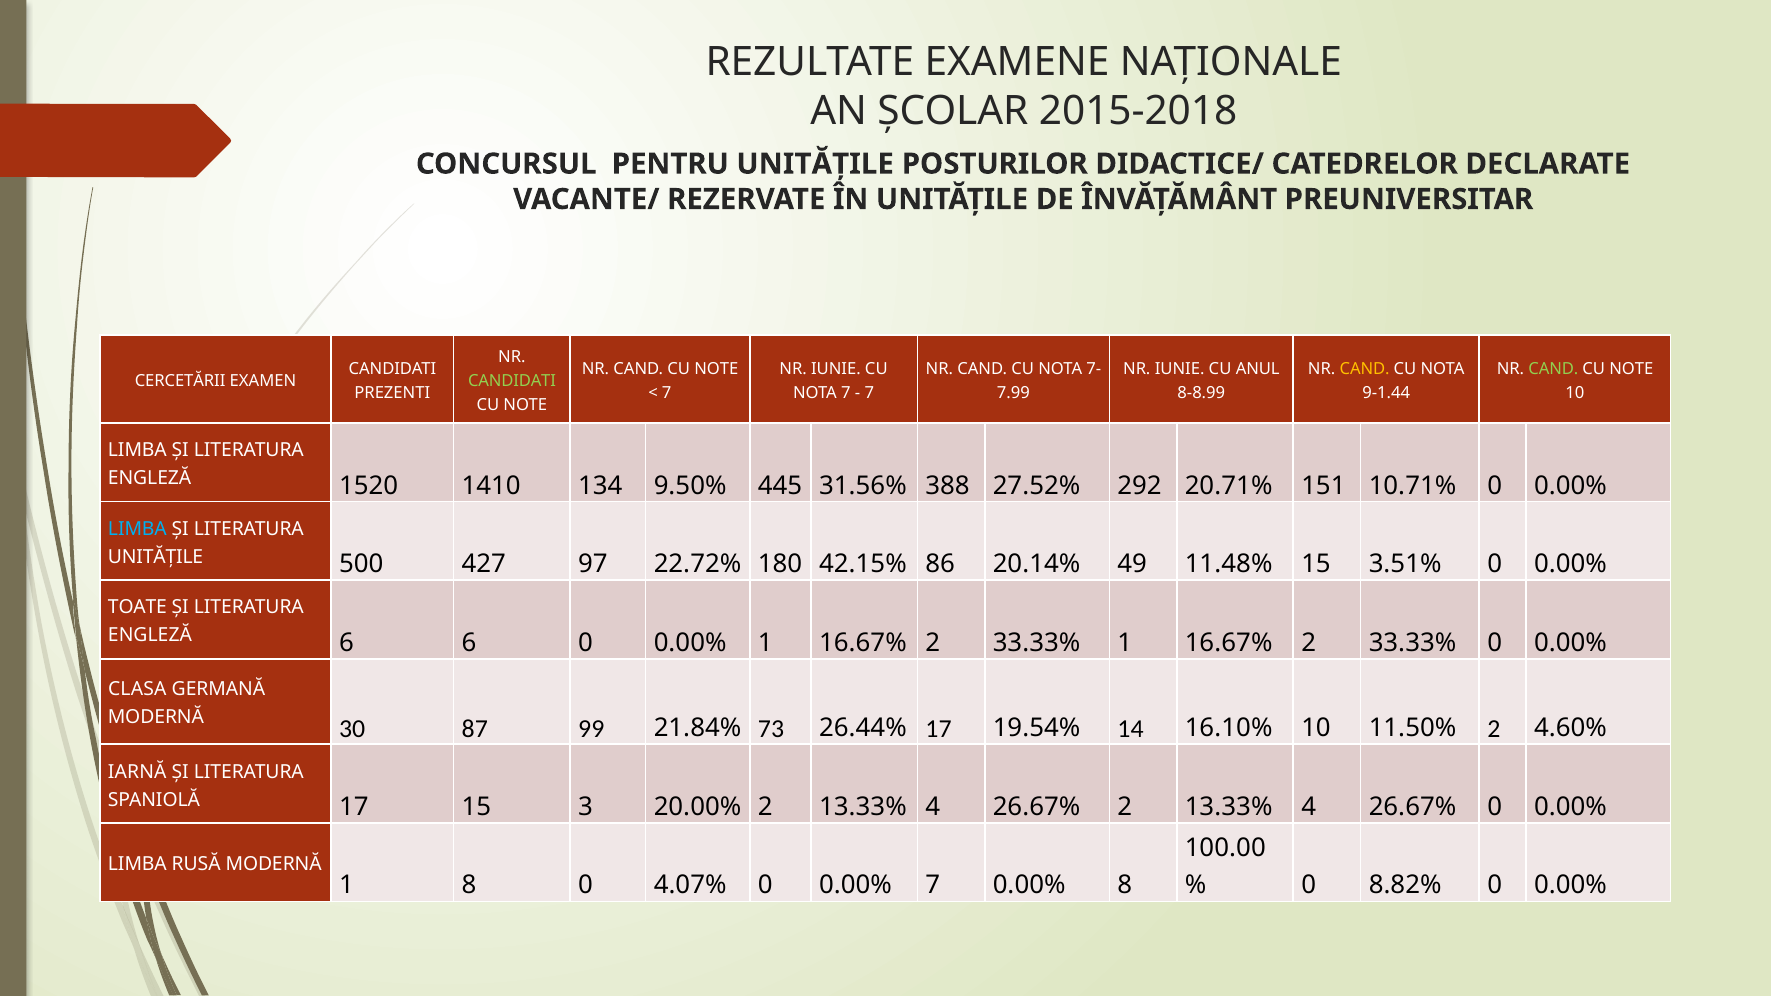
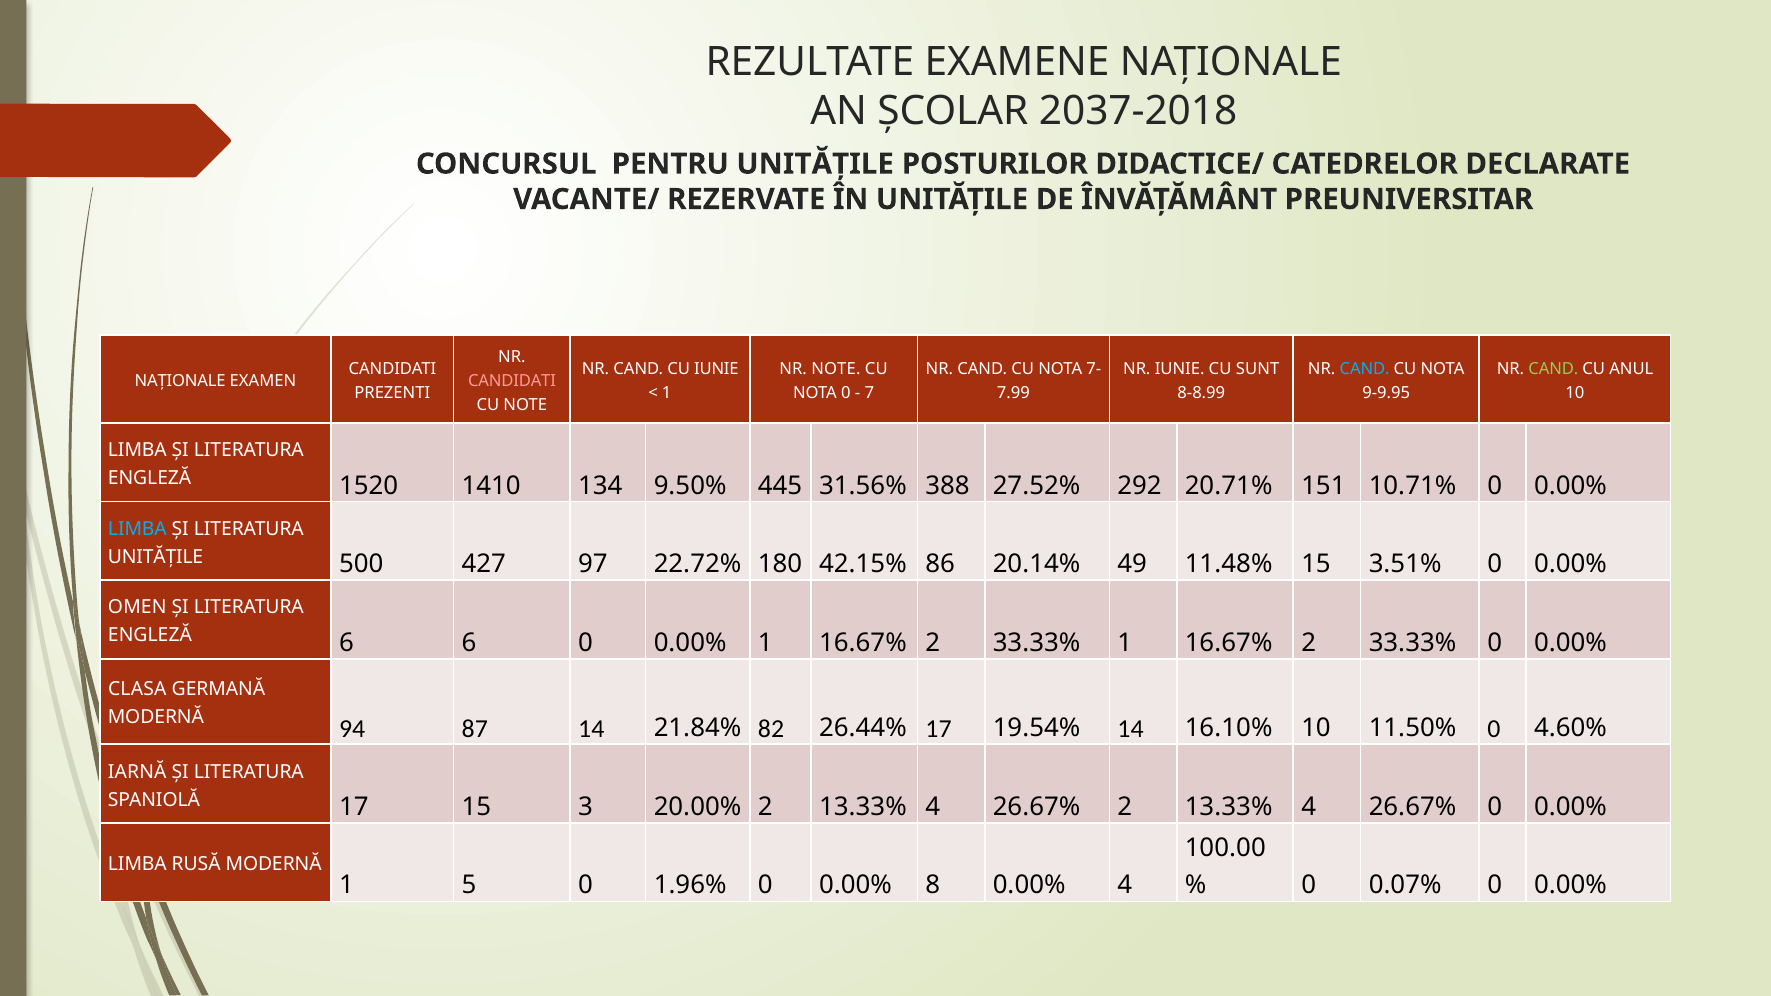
2015-2018: 2015-2018 -> 2037-2018
NOTE at (716, 369): NOTE -> IUNIE
IUNIE at (836, 369): IUNIE -> NOTE
ANUL: ANUL -> SUNT
CAND at (1365, 369) colour: yellow -> light blue
NOTE at (1631, 369): NOTE -> ANUL
CERCETĂRII at (180, 381): CERCETĂRII -> NAȚIONALE
CANDIDATI at (512, 381) colour: light green -> pink
7 at (667, 393): 7 -> 1
NOTA 7: 7 -> 0
9-1.44: 9-1.44 -> 9-9.95
TOATE: TOATE -> OMEN
30: 30 -> 94
87 99: 99 -> 14
73: 73 -> 82
2 at (1494, 729): 2 -> 0
1 8: 8 -> 5
4.07%: 4.07% -> 1.96%
0.00% 7: 7 -> 8
0.00% 8: 8 -> 4
8.82%: 8.82% -> 0.07%
